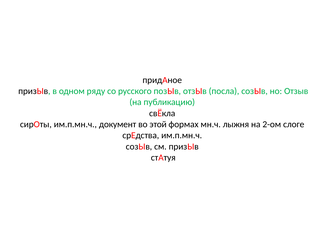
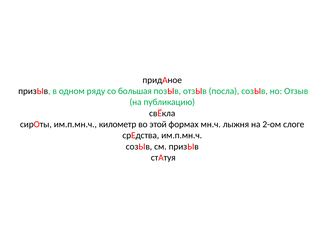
русского: русского -> большая
документ: документ -> километр
